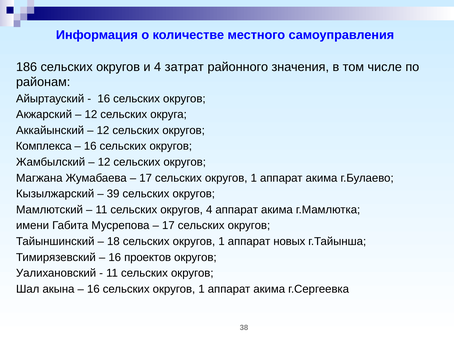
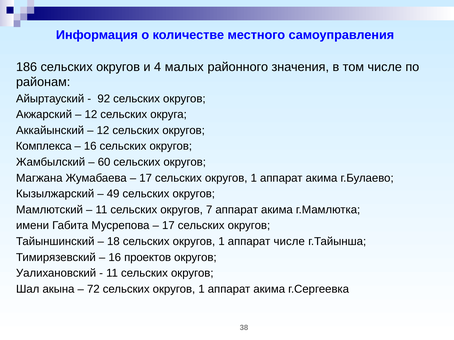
затрат: затрат -> малых
16 at (104, 99): 16 -> 92
12 at (104, 162): 12 -> 60
39: 39 -> 49
округов 4: 4 -> 7
аппарат новых: новых -> числе
16 at (93, 289): 16 -> 72
